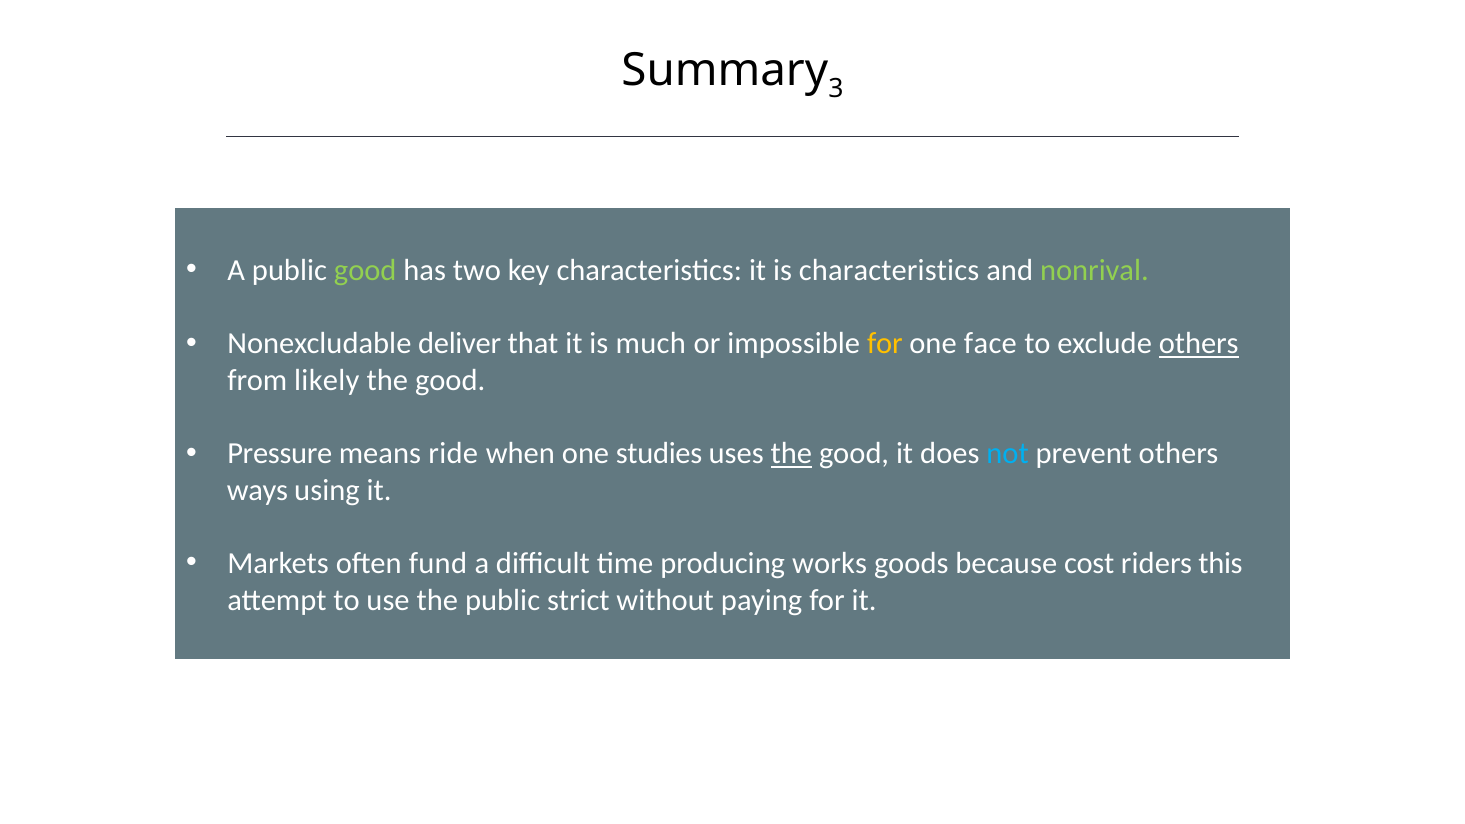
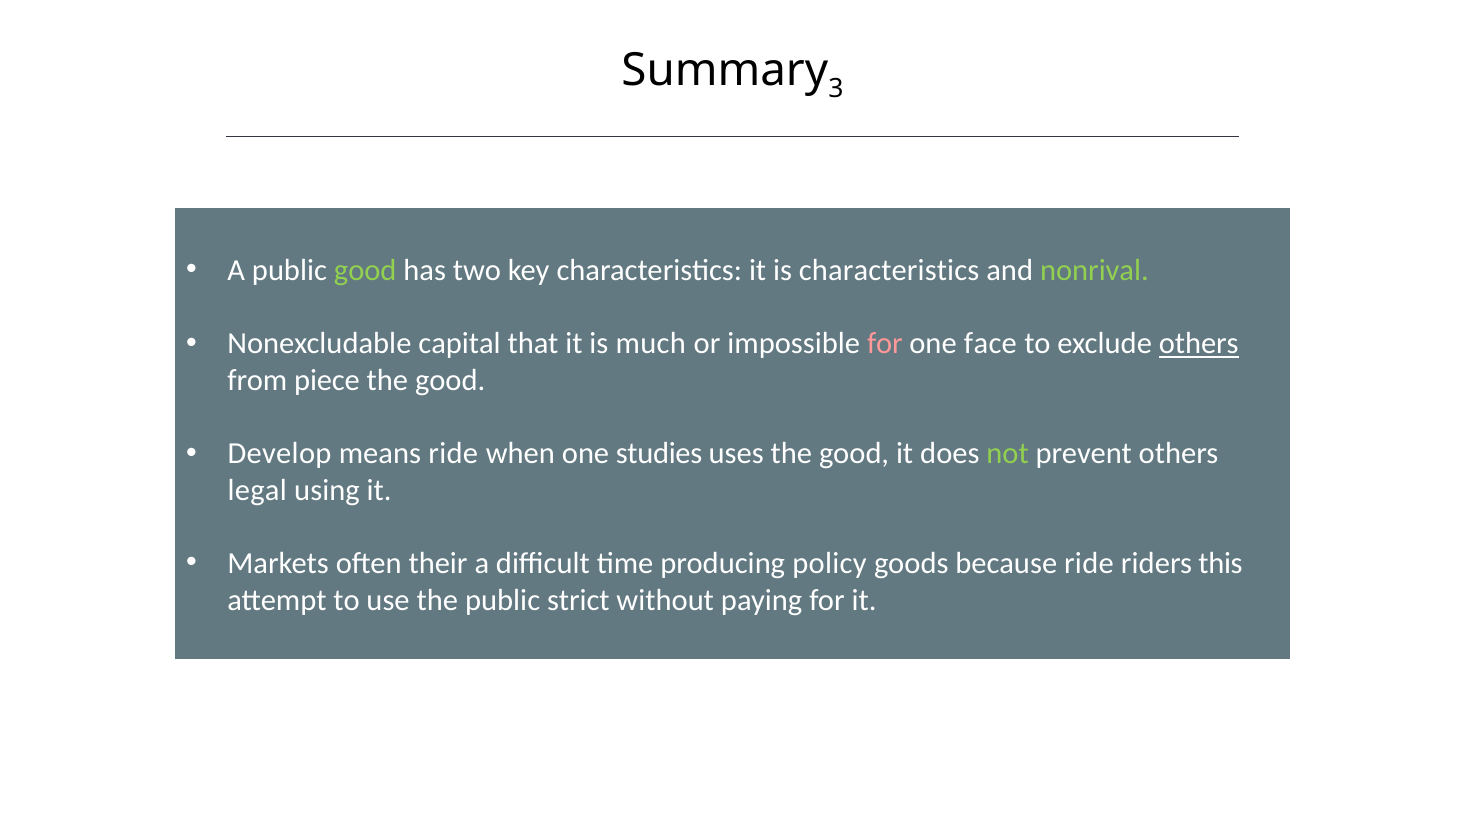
deliver: deliver -> capital
for at (885, 344) colour: yellow -> pink
likely: likely -> piece
Pressure: Pressure -> Develop
the at (791, 454) underline: present -> none
not colour: light blue -> light green
ways: ways -> legal
fund: fund -> their
works: works -> policy
because cost: cost -> ride
